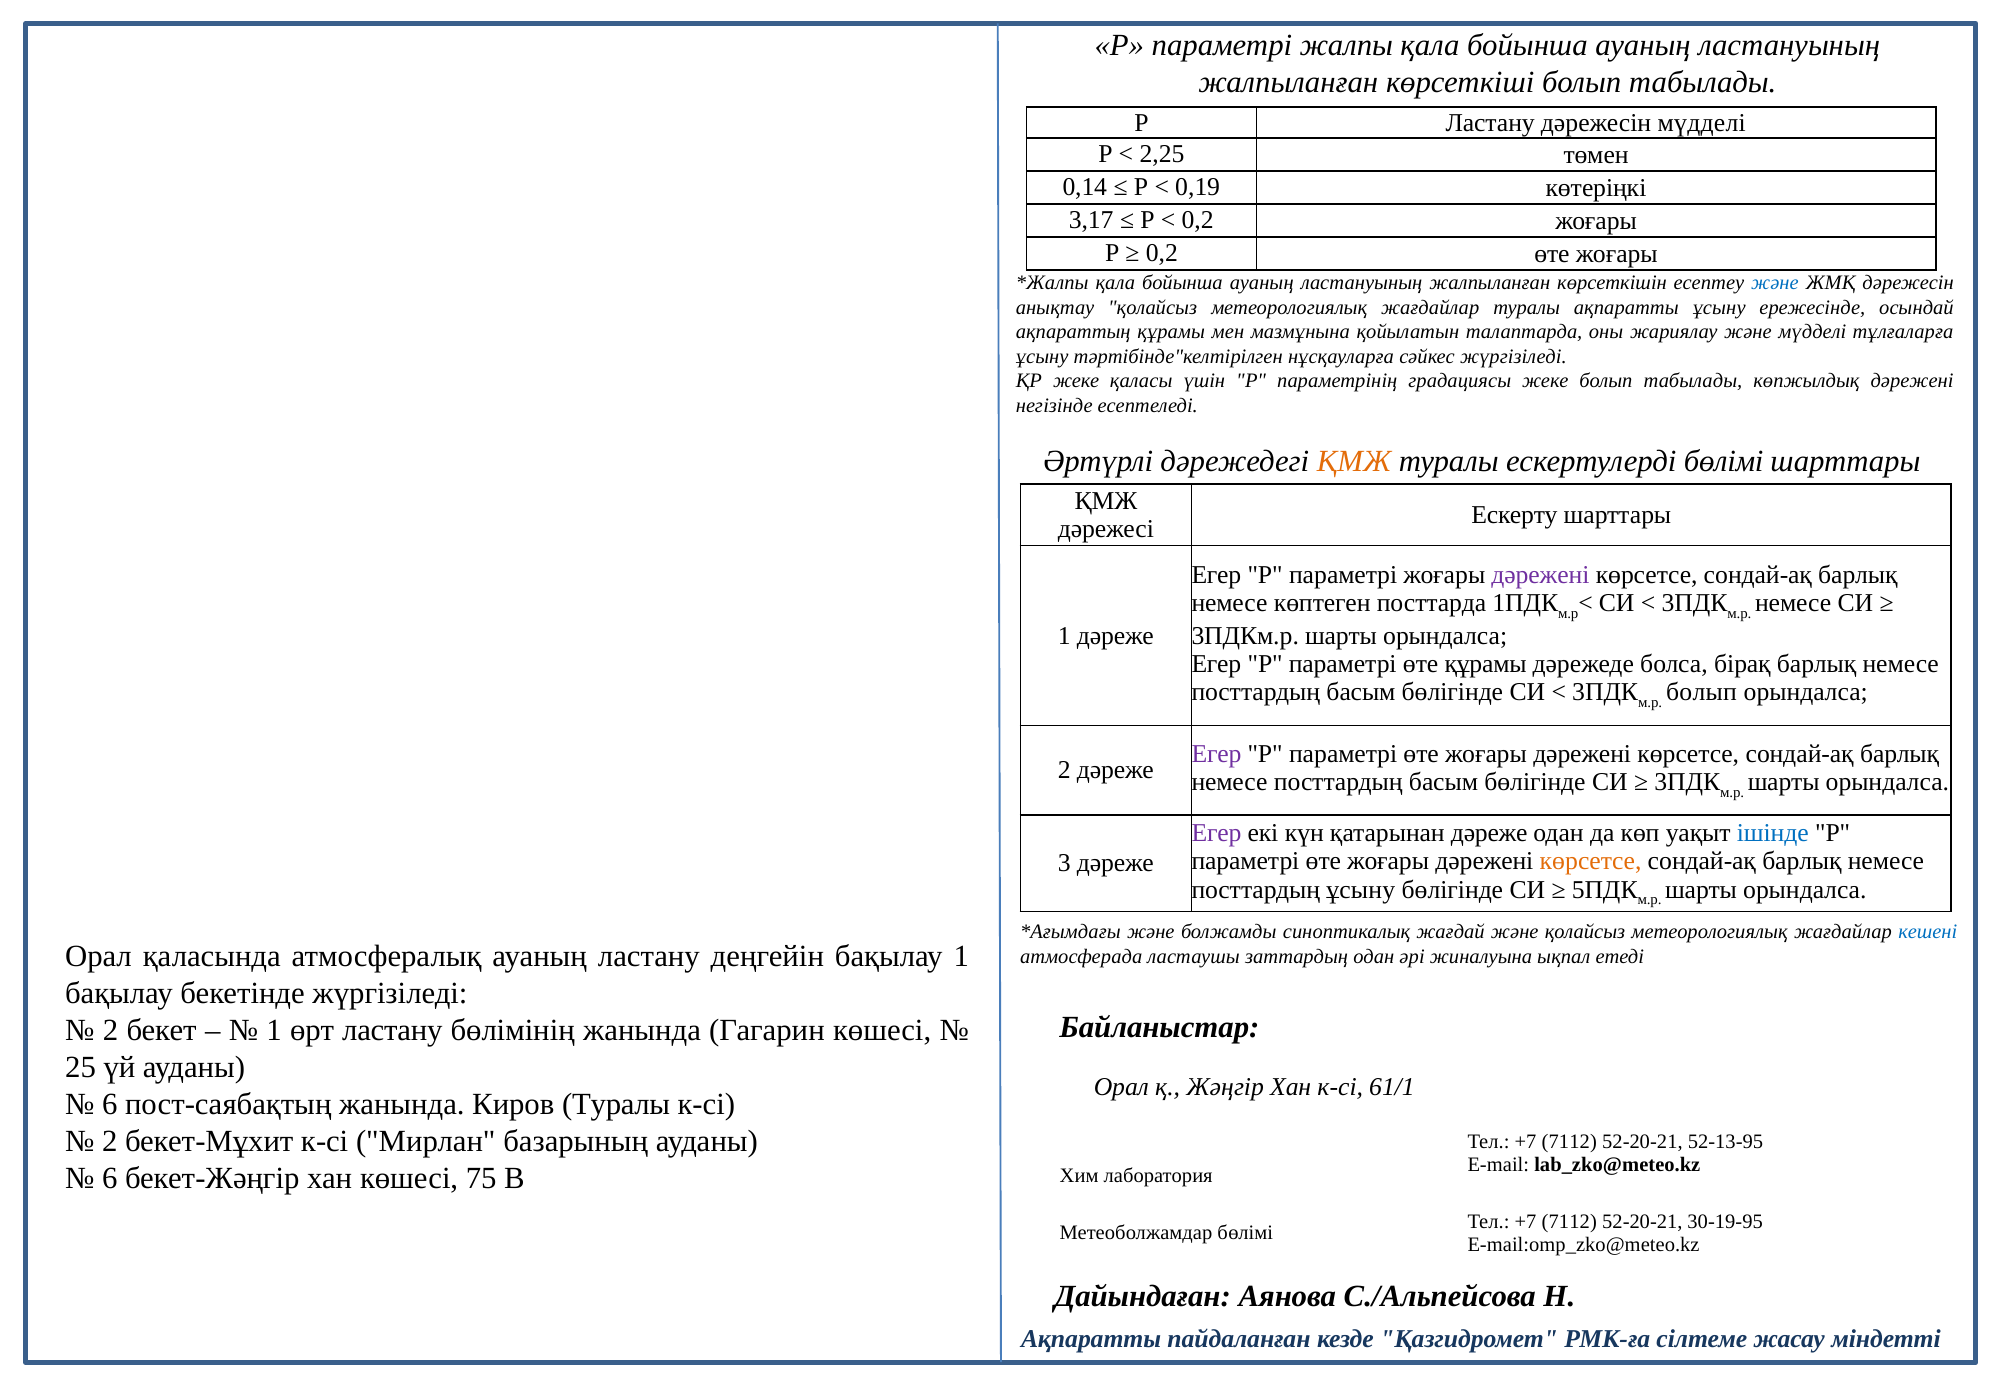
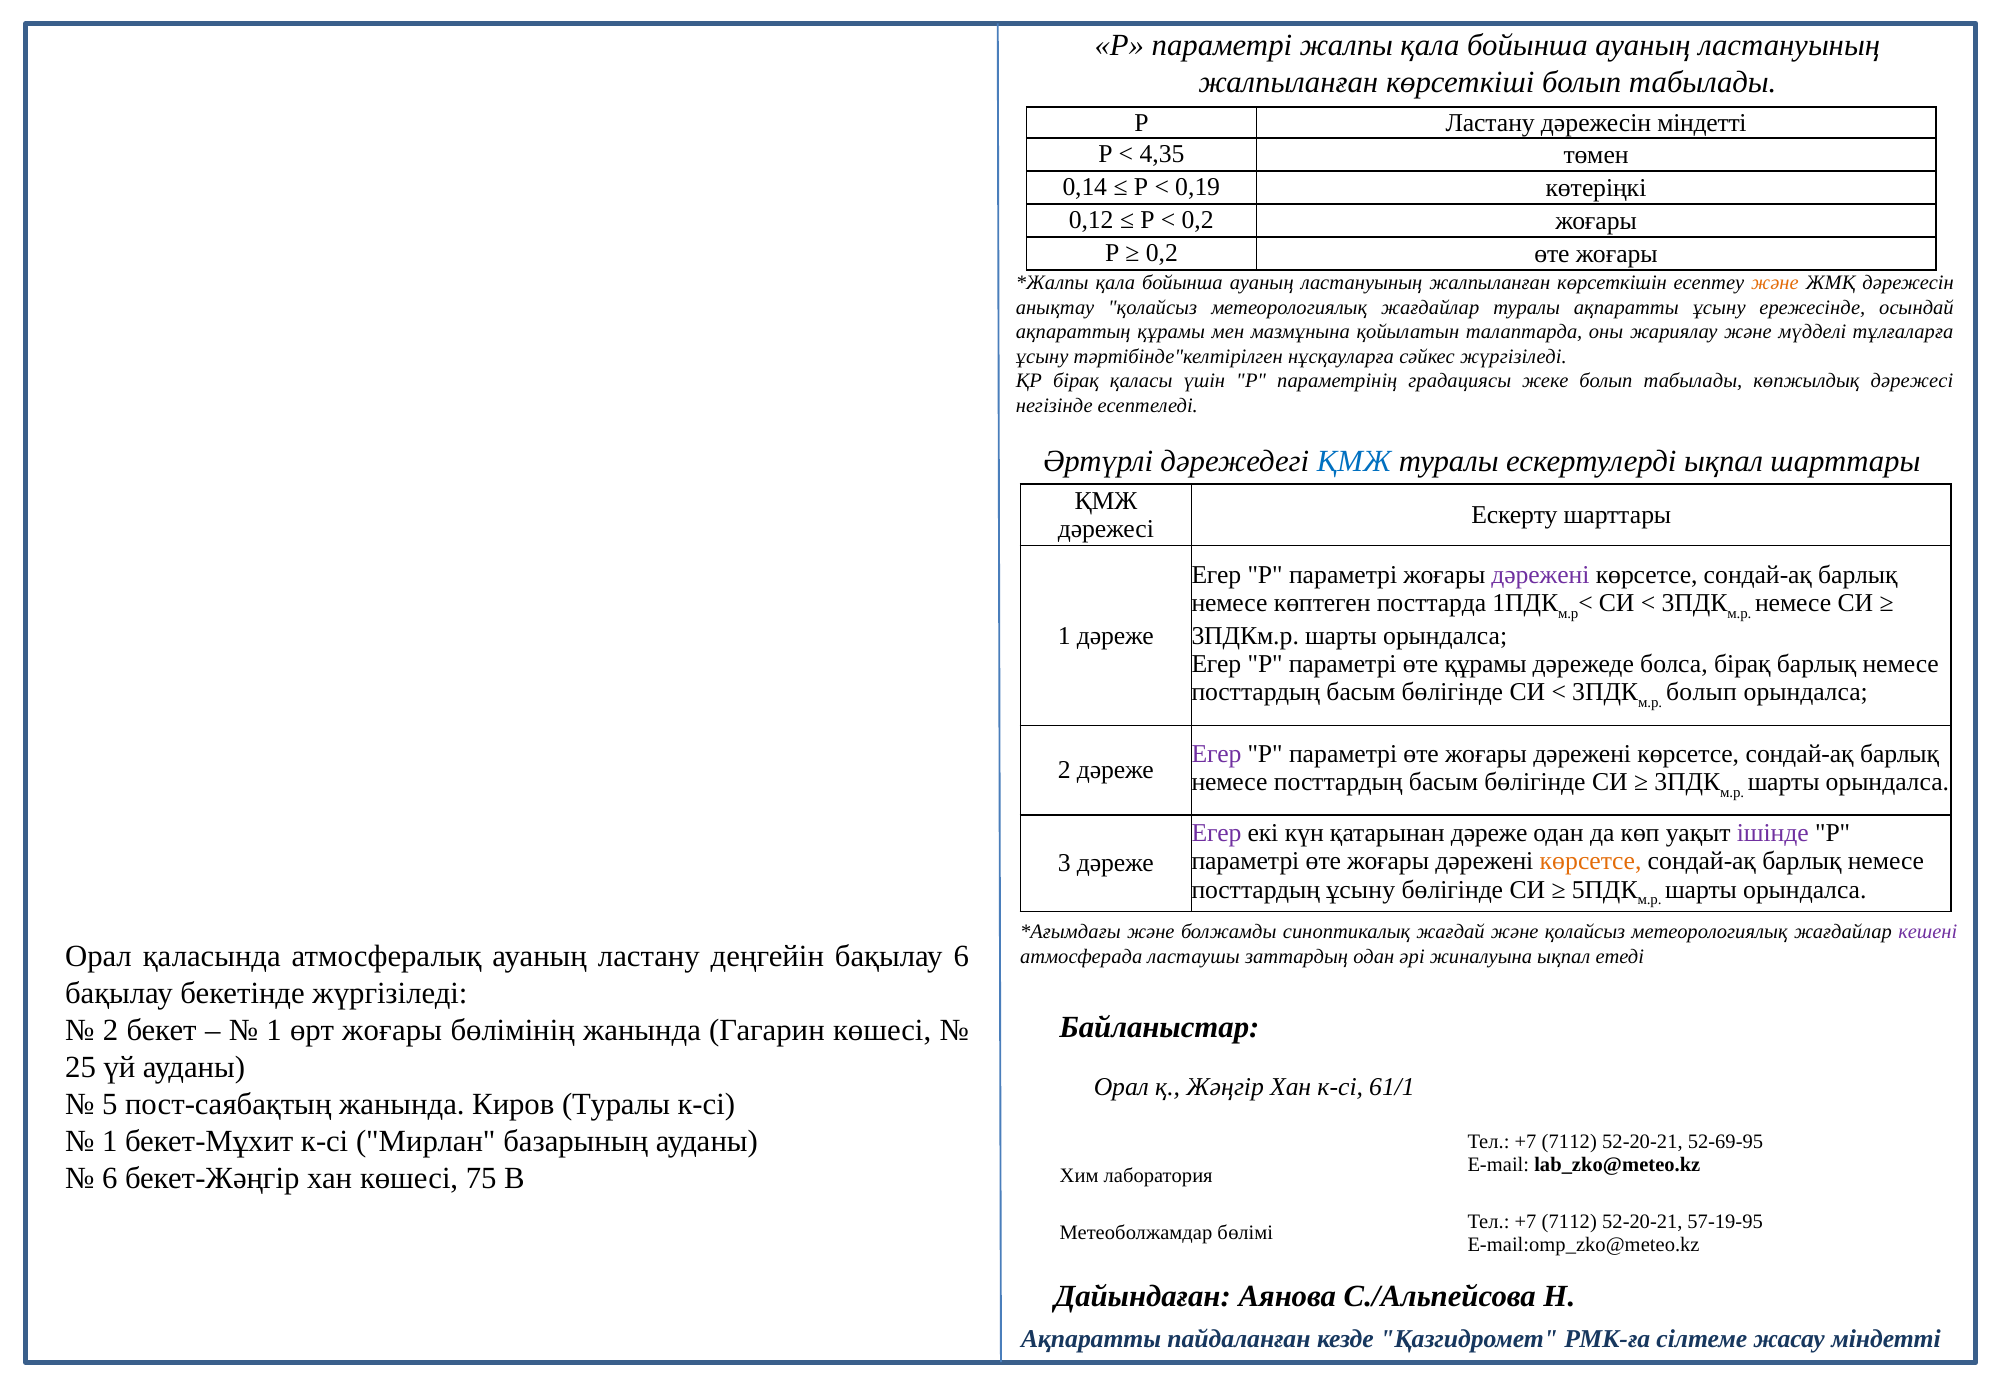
дәрежесін мүдделі: мүдделі -> міндетті
2,25: 2,25 -> 4,35
3,17: 3,17 -> 0,12
және at (1775, 283) colour: blue -> orange
ҚР жеке: жеке -> бірақ
көпжылдық дәрежені: дәрежені -> дәрежесі
ҚМЖ at (1354, 461) colour: orange -> blue
ескертулерді бөлімі: бөлімі -> ықпал
ішінде colour: blue -> purple
кешені colour: blue -> purple
бақылау 1: 1 -> 6
өрт ластану: ластану -> жоғары
6 at (110, 1105): 6 -> 5
2 at (110, 1142): 2 -> 1
52-13-95: 52-13-95 -> 52-69-95
30-19-95: 30-19-95 -> 57-19-95
